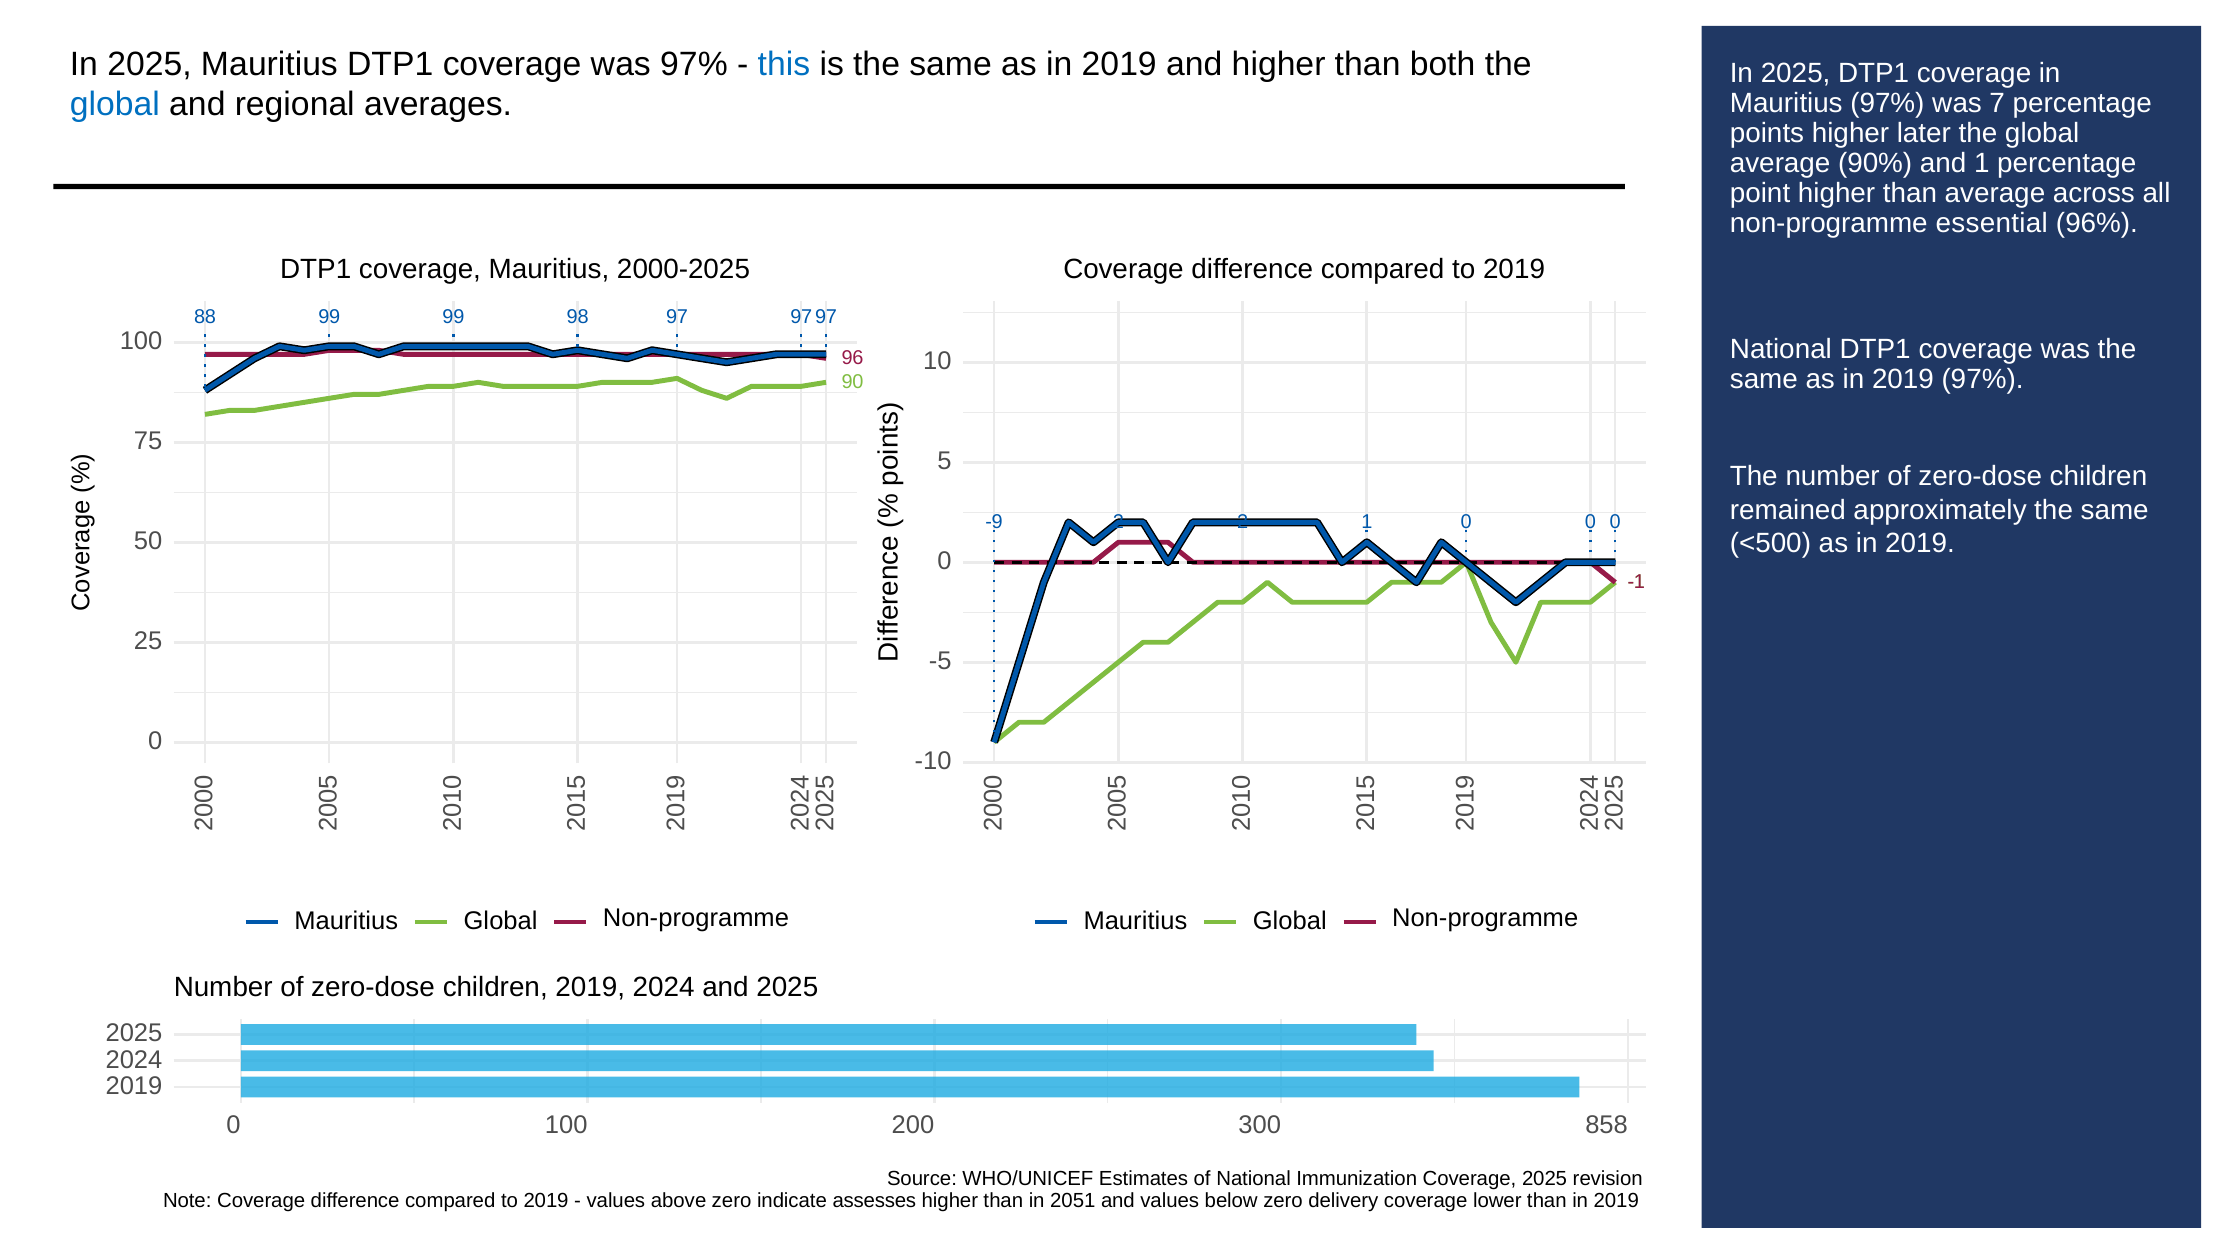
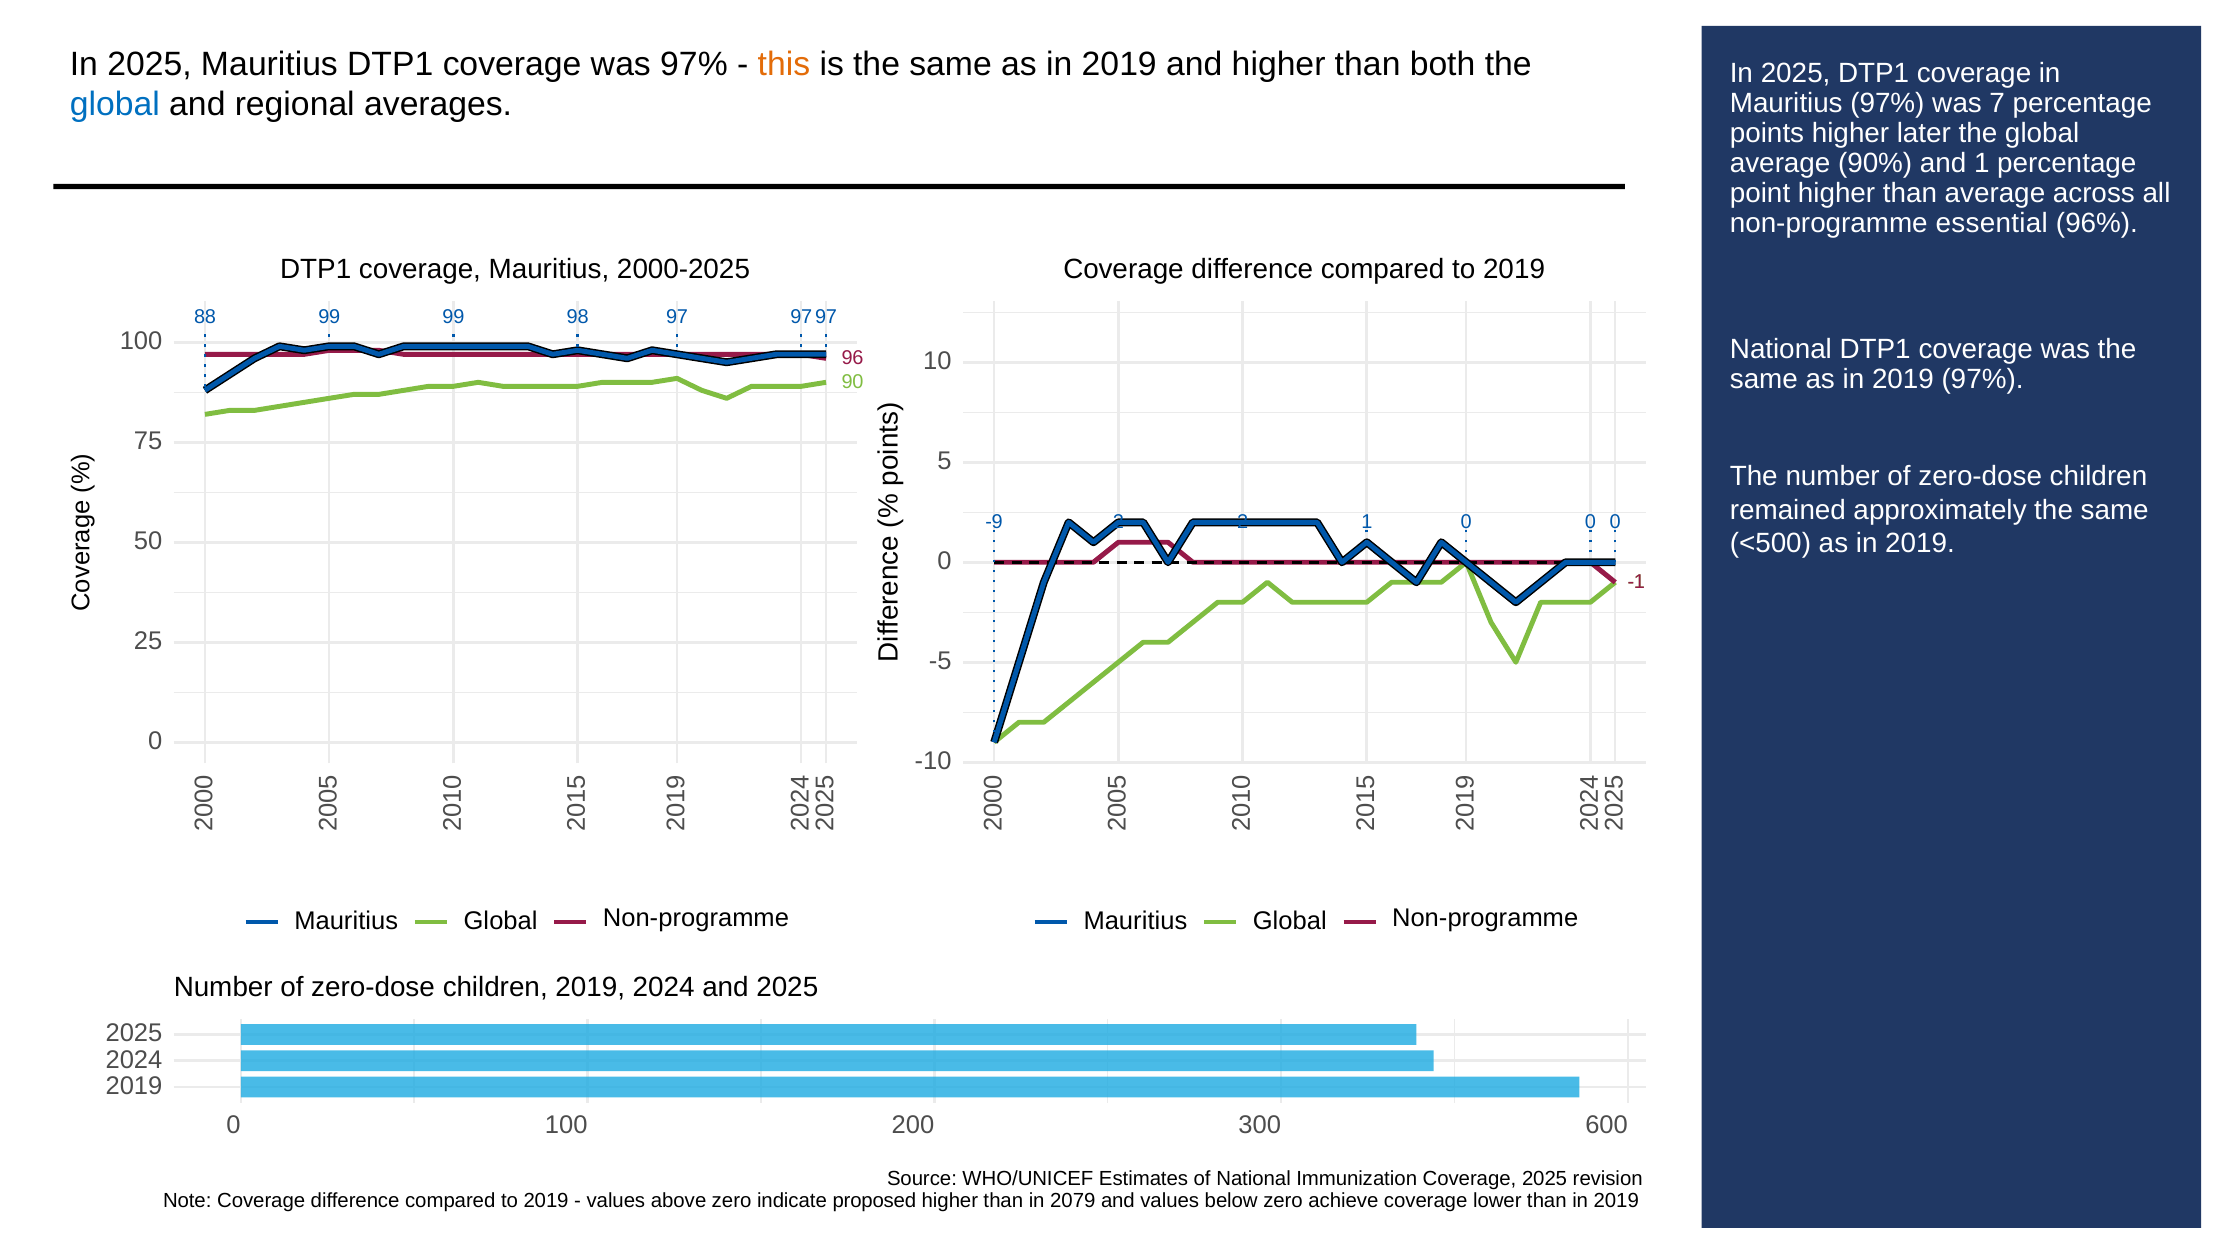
this colour: blue -> orange
858: 858 -> 600
assesses: assesses -> proposed
2051: 2051 -> 2079
delivery: delivery -> achieve
